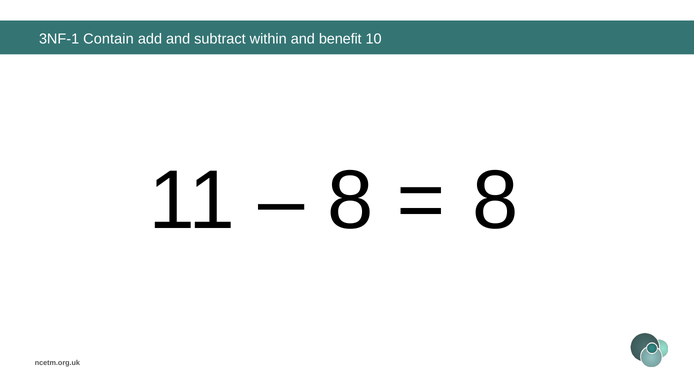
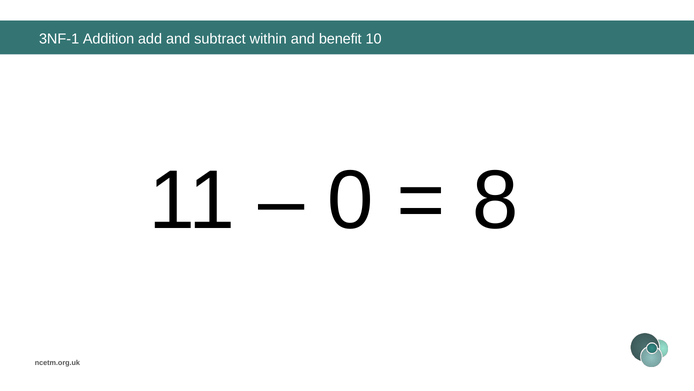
Contain: Contain -> Addition
8 at (351, 200): 8 -> 0
